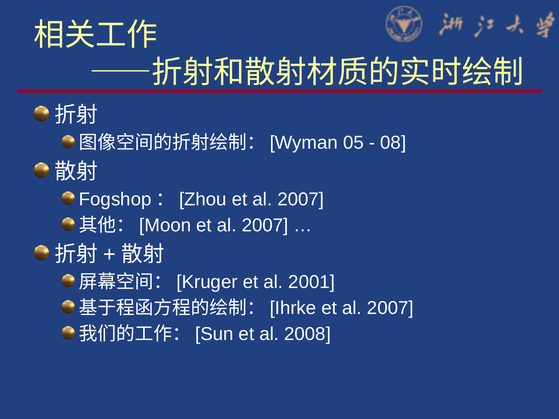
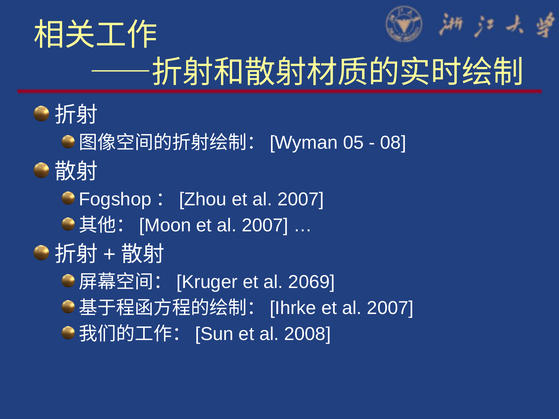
2001: 2001 -> 2069
